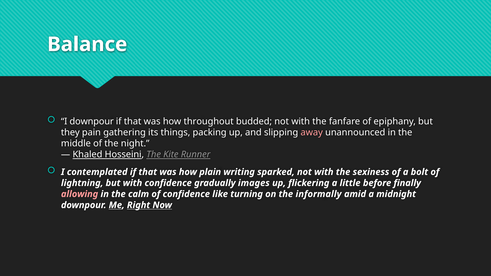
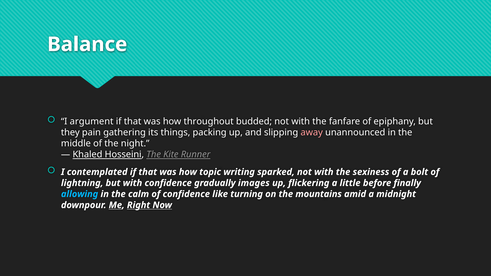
I downpour: downpour -> argument
plain: plain -> topic
allowing colour: pink -> light blue
informally: informally -> mountains
